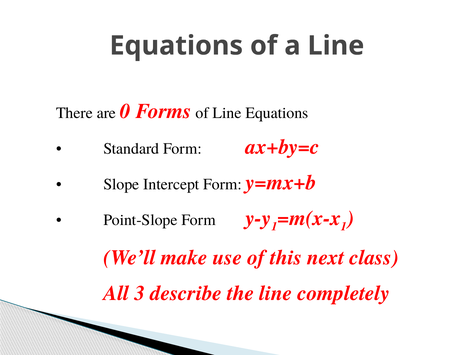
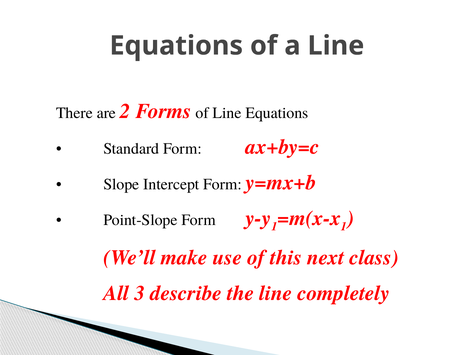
0: 0 -> 2
